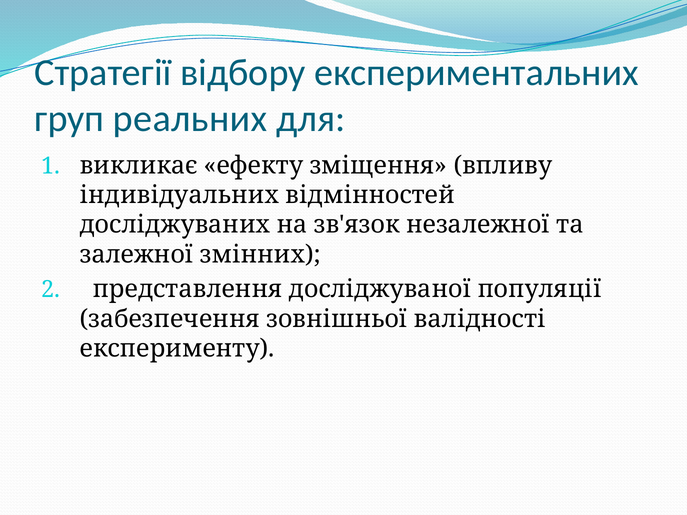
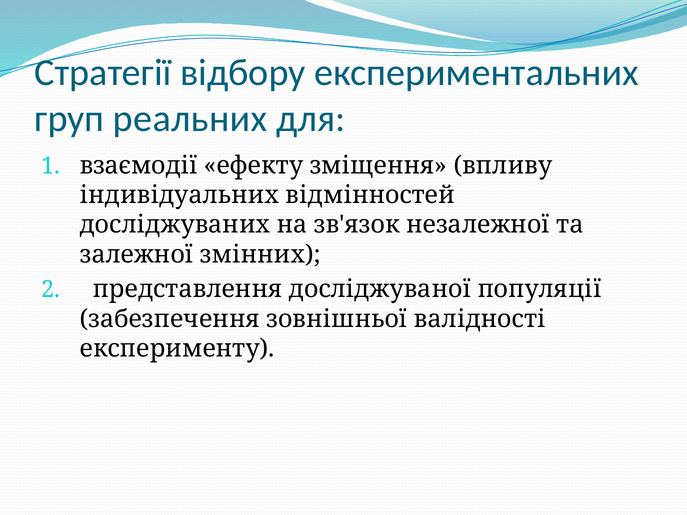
викликає: викликає -> взаємодії
